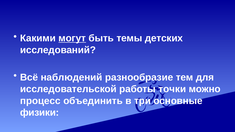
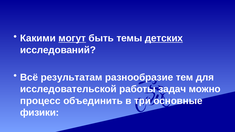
детских underline: none -> present
наблюдений: наблюдений -> результатам
точки: точки -> задач
